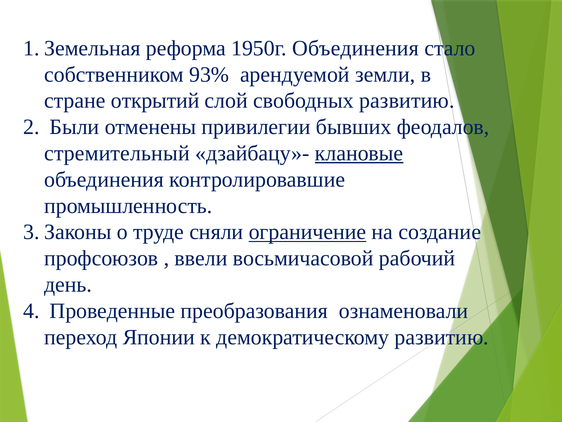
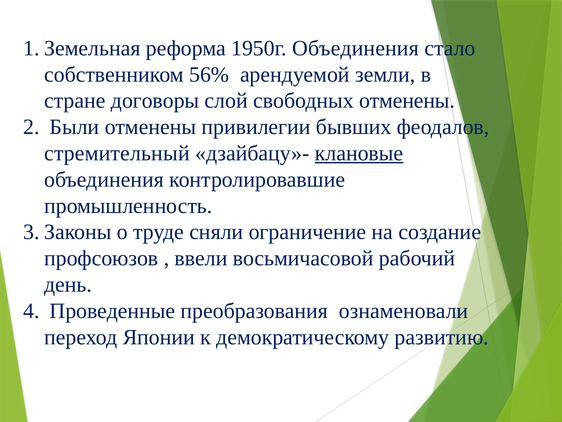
93%: 93% -> 56%
открытий: открытий -> договоры
свободных развитию: развитию -> отменены
ограничение underline: present -> none
